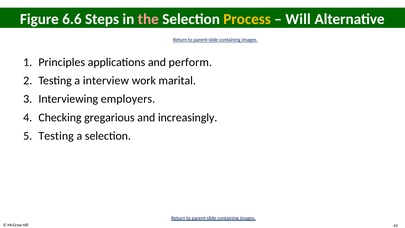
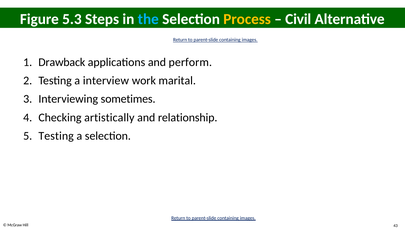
6.6: 6.6 -> 5.3
the colour: pink -> light blue
Will: Will -> Civil
Principles: Principles -> Drawback
employers: employers -> sometimes
gregarious: gregarious -> artistically
increasingly: increasingly -> relationship
